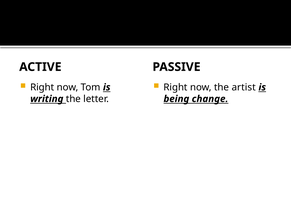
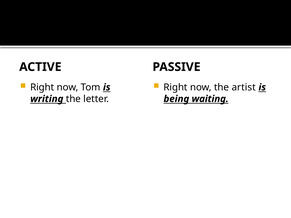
change: change -> waiting
